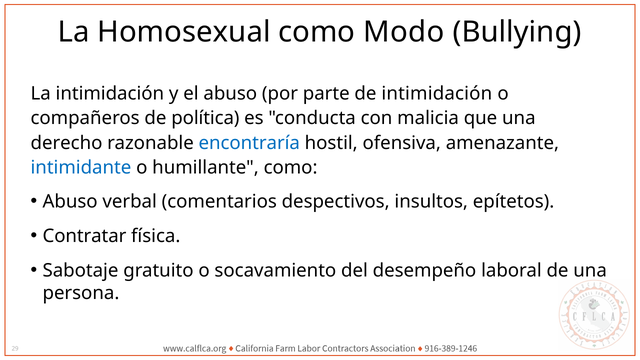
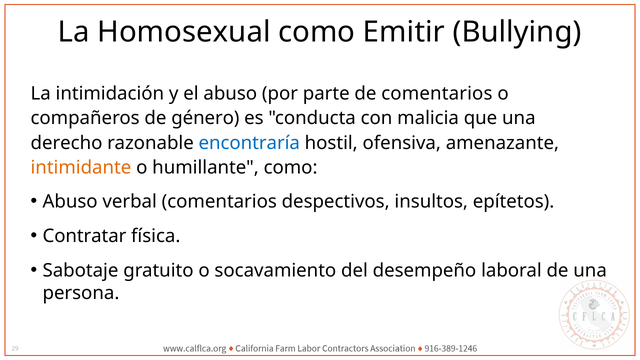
Modo: Modo -> Emitir
de intimidación: intimidación -> comentarios
política: política -> género
intimidante colour: blue -> orange
